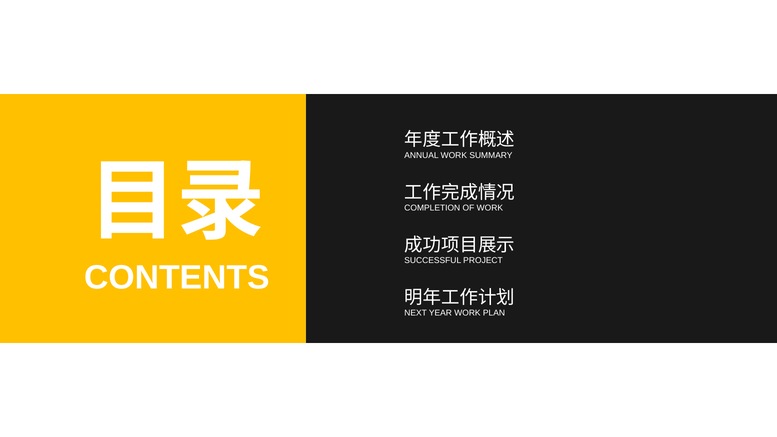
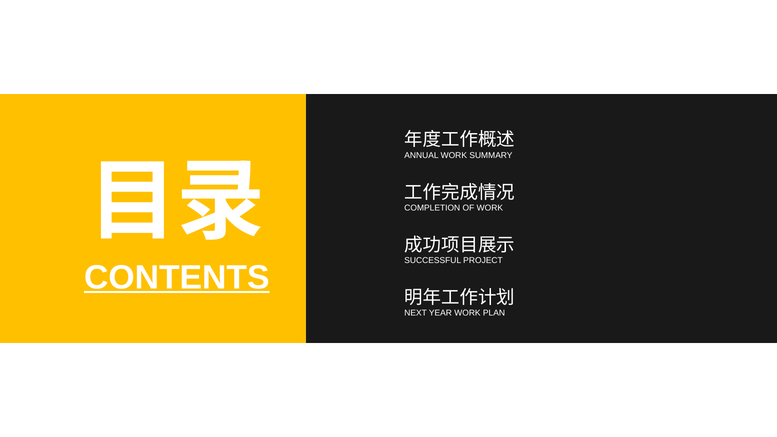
CONTENTS underline: none -> present
